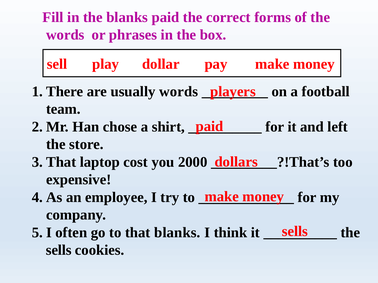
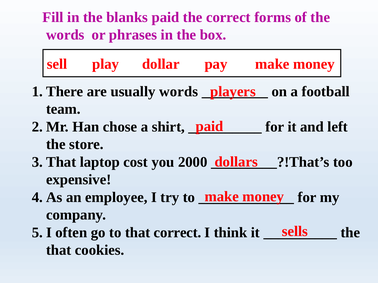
that blanks: blanks -> correct
sells at (59, 251): sells -> that
